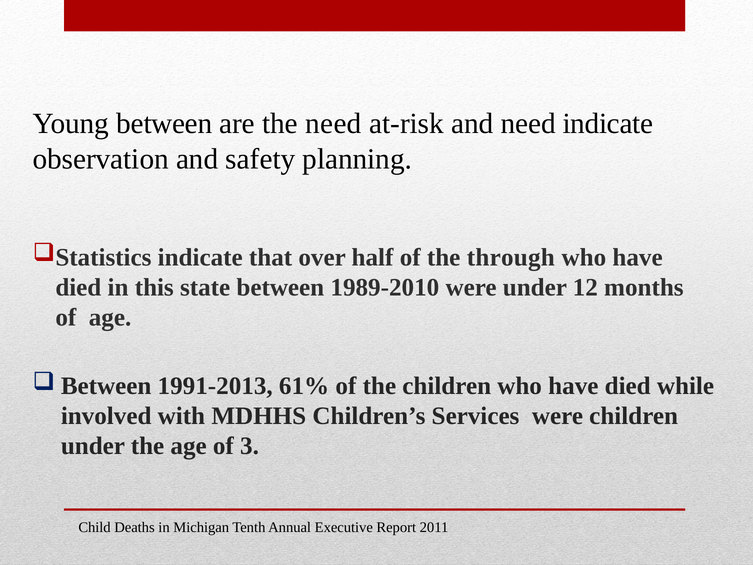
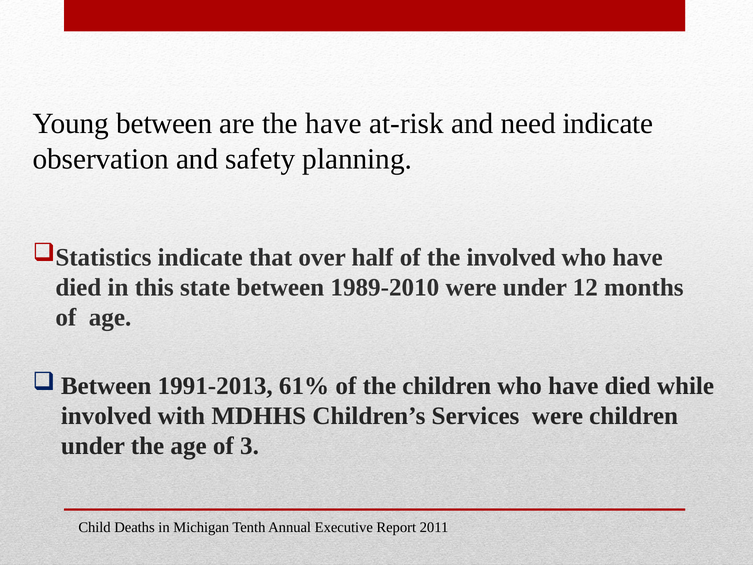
the need: need -> have
the through: through -> involved
